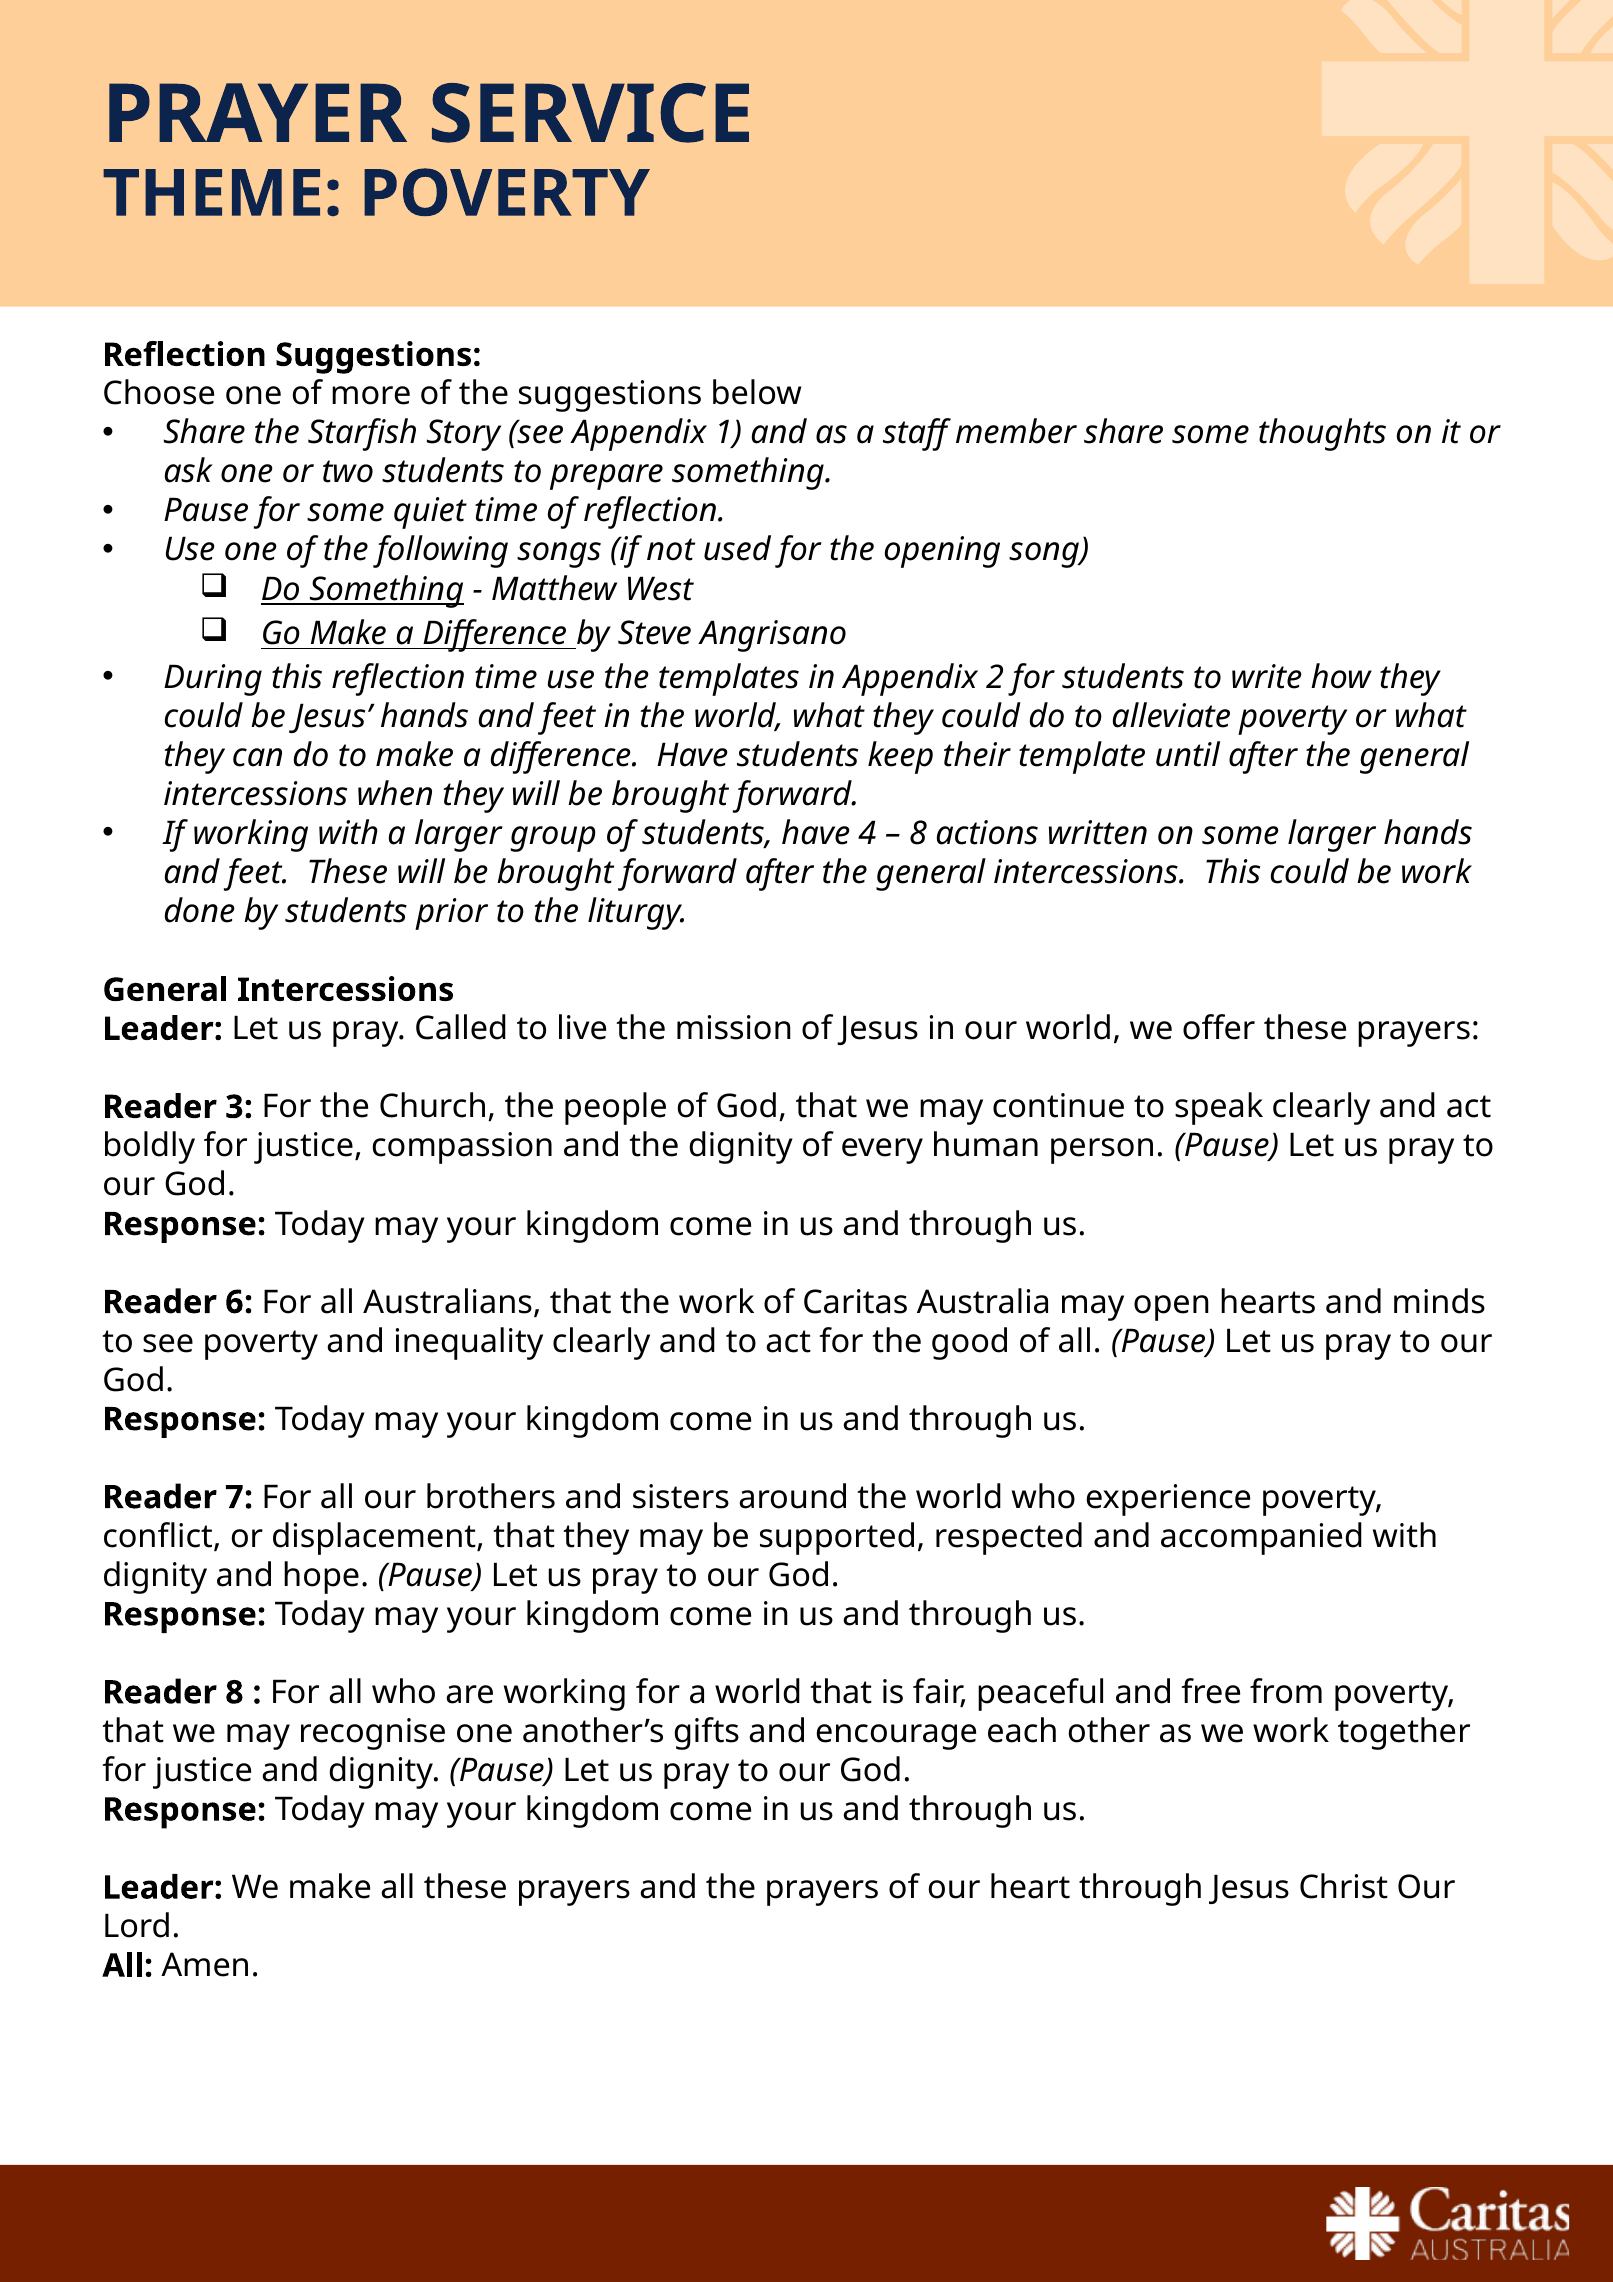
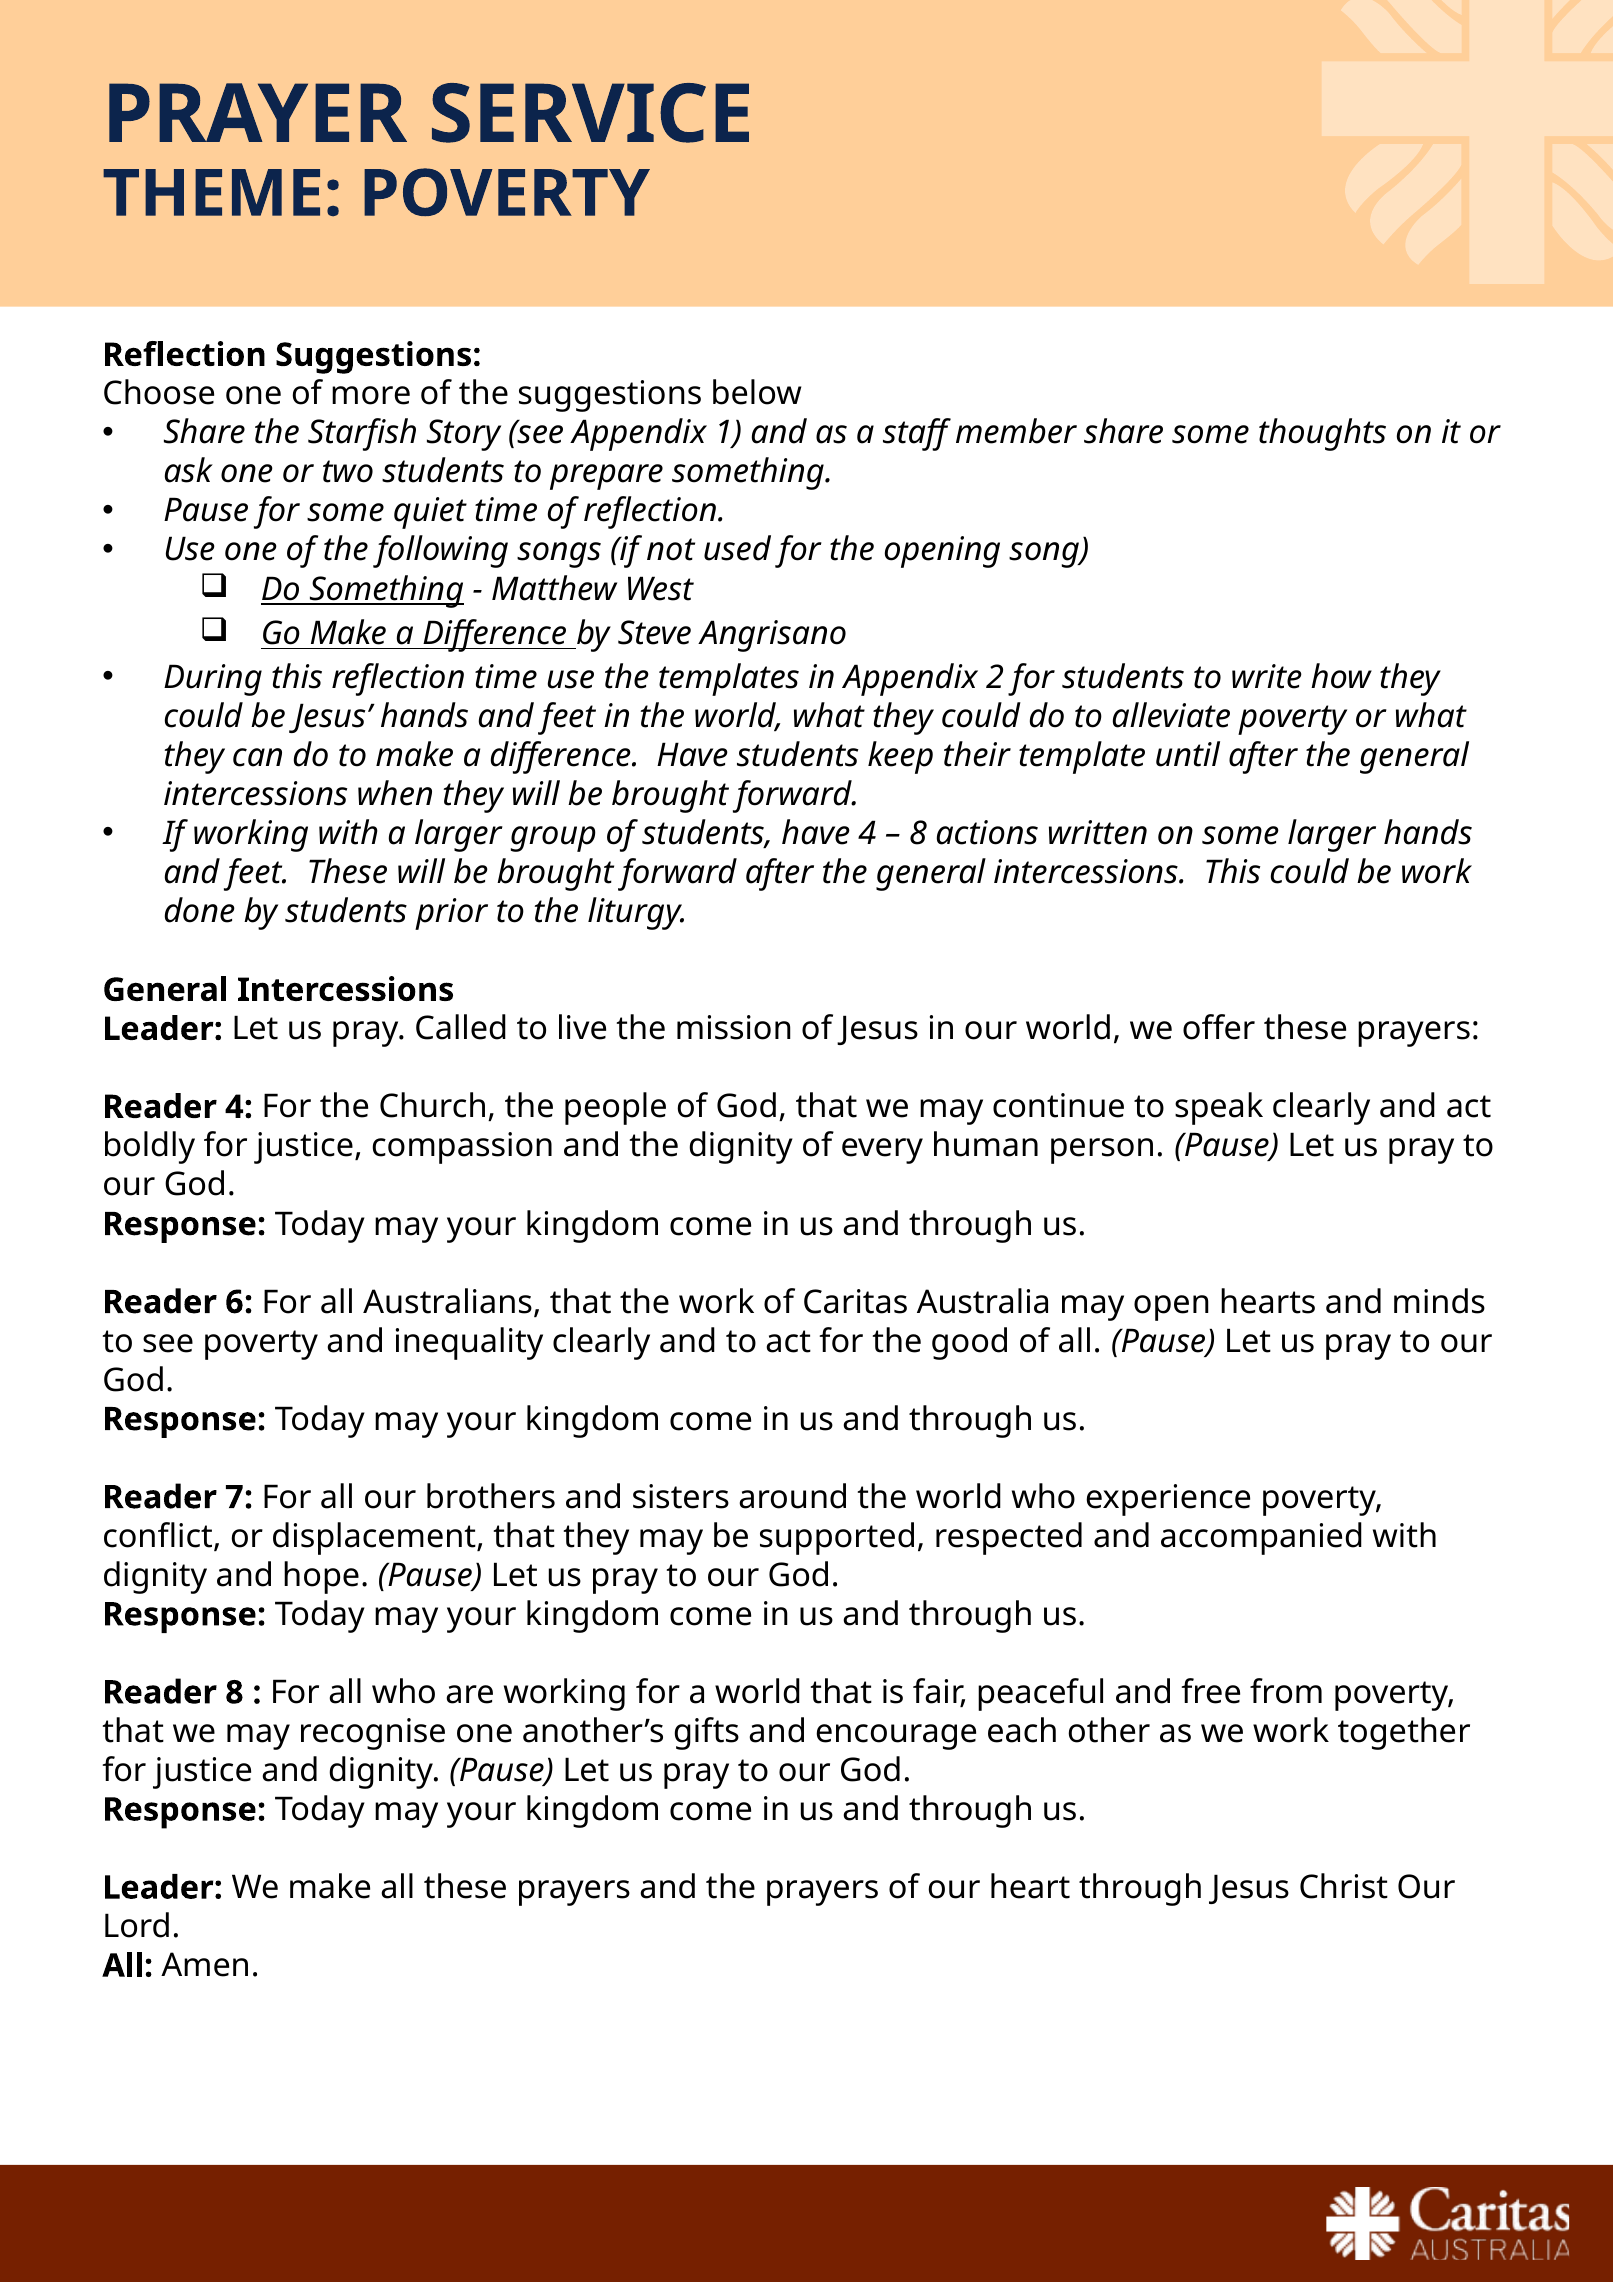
Reader 3: 3 -> 4
